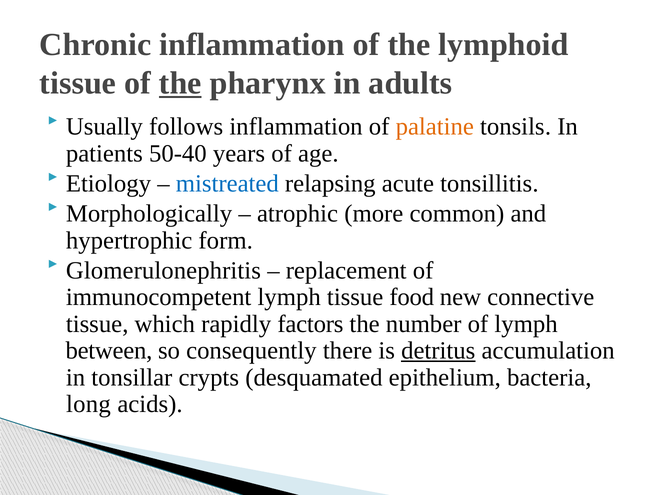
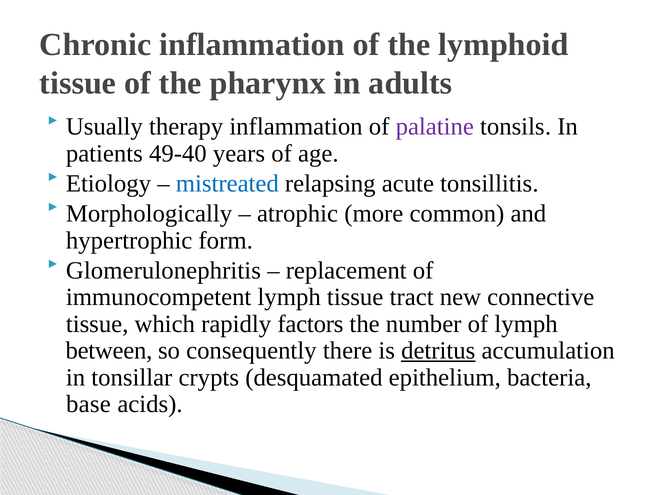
the at (180, 83) underline: present -> none
follows: follows -> therapy
palatine colour: orange -> purple
50-40: 50-40 -> 49-40
food: food -> tract
long: long -> base
